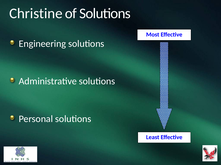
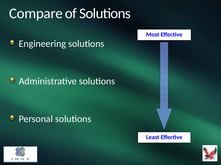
Christine: Christine -> Compare
